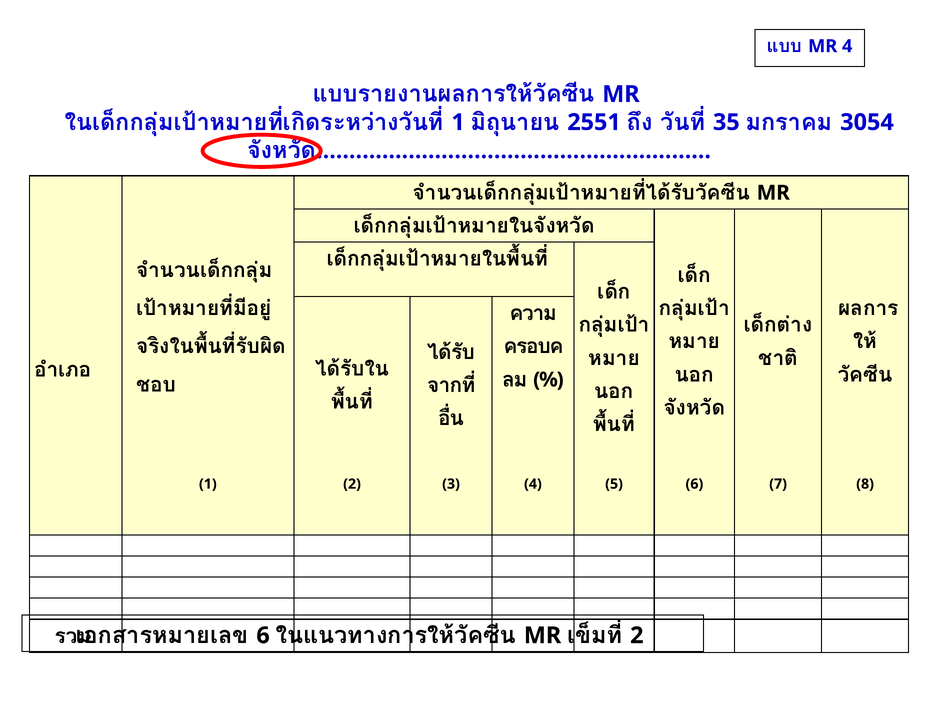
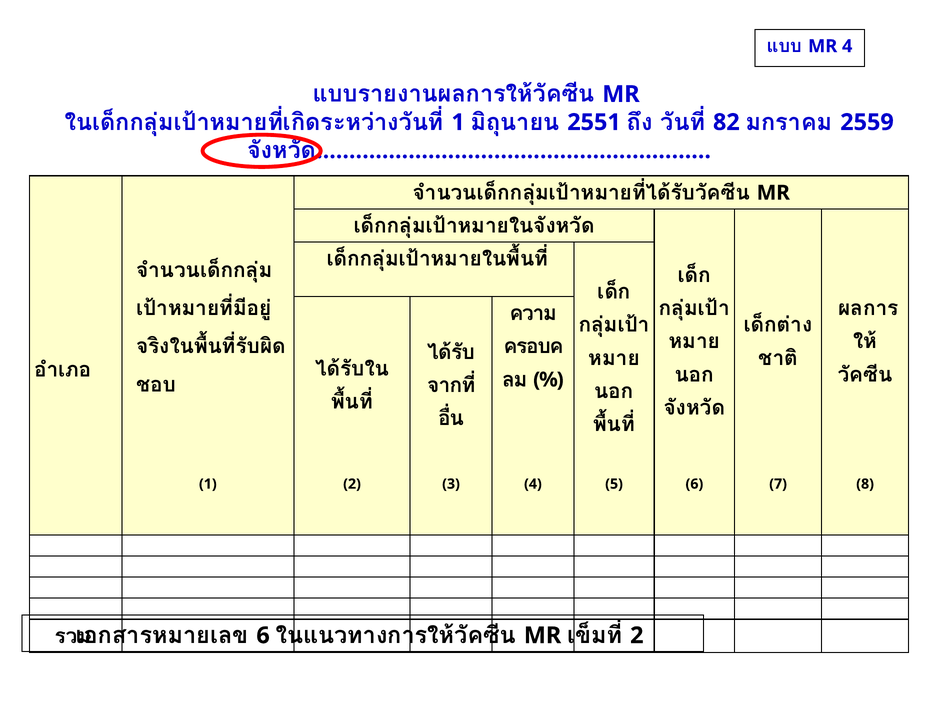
35: 35 -> 82
3054: 3054 -> 2559
